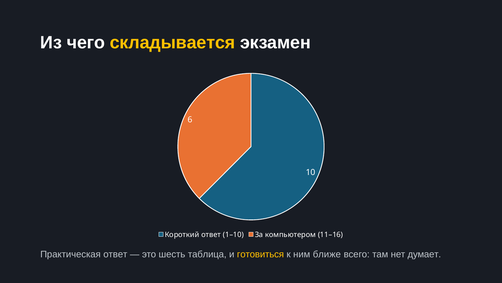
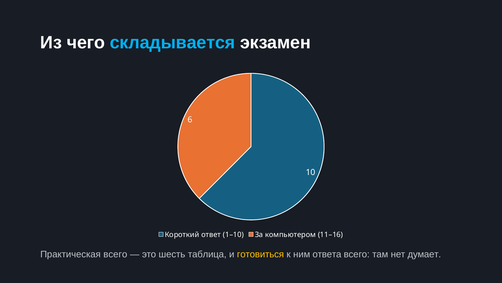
складывается colour: yellow -> light blue
Практическая ответ: ответ -> всего
ближе: ближе -> ответа
